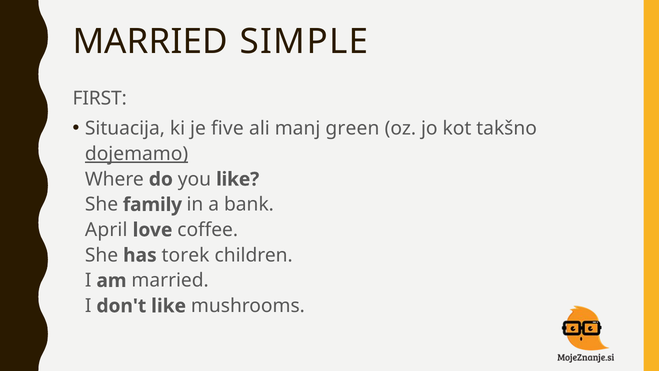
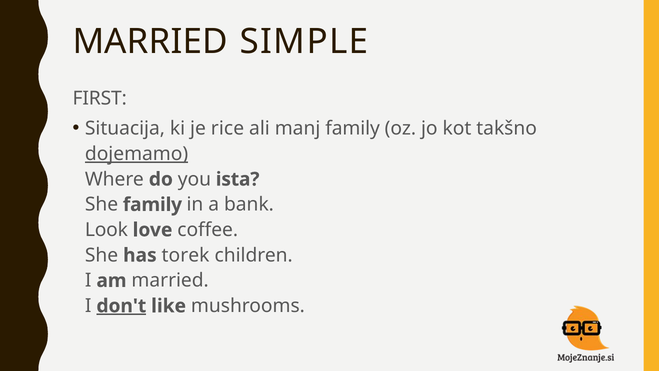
five: five -> rice
manj green: green -> family
you like: like -> ista
April: April -> Look
don't underline: none -> present
